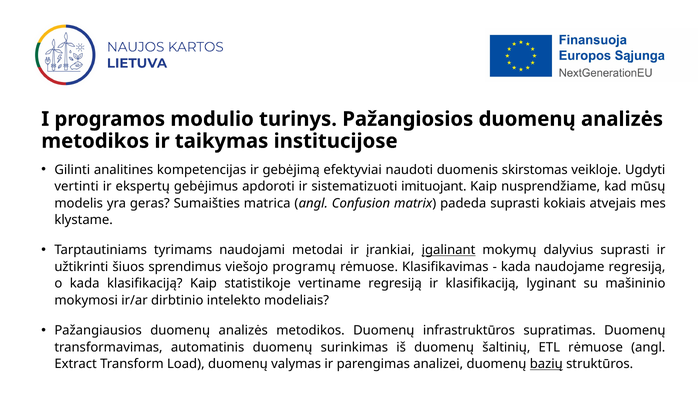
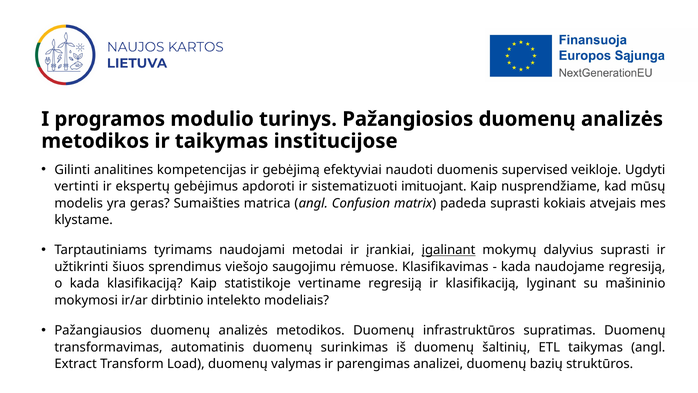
skirstomas: skirstomas -> supervised
programų: programų -> saugojimu
ETL rėmuose: rėmuose -> taikymas
bazių underline: present -> none
